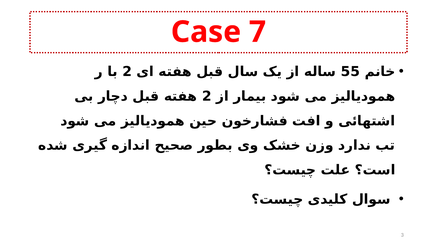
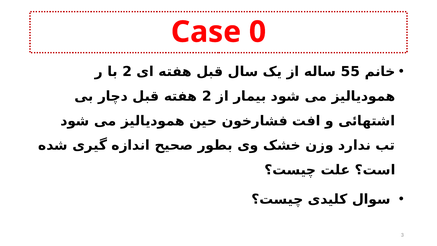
7: 7 -> 0
